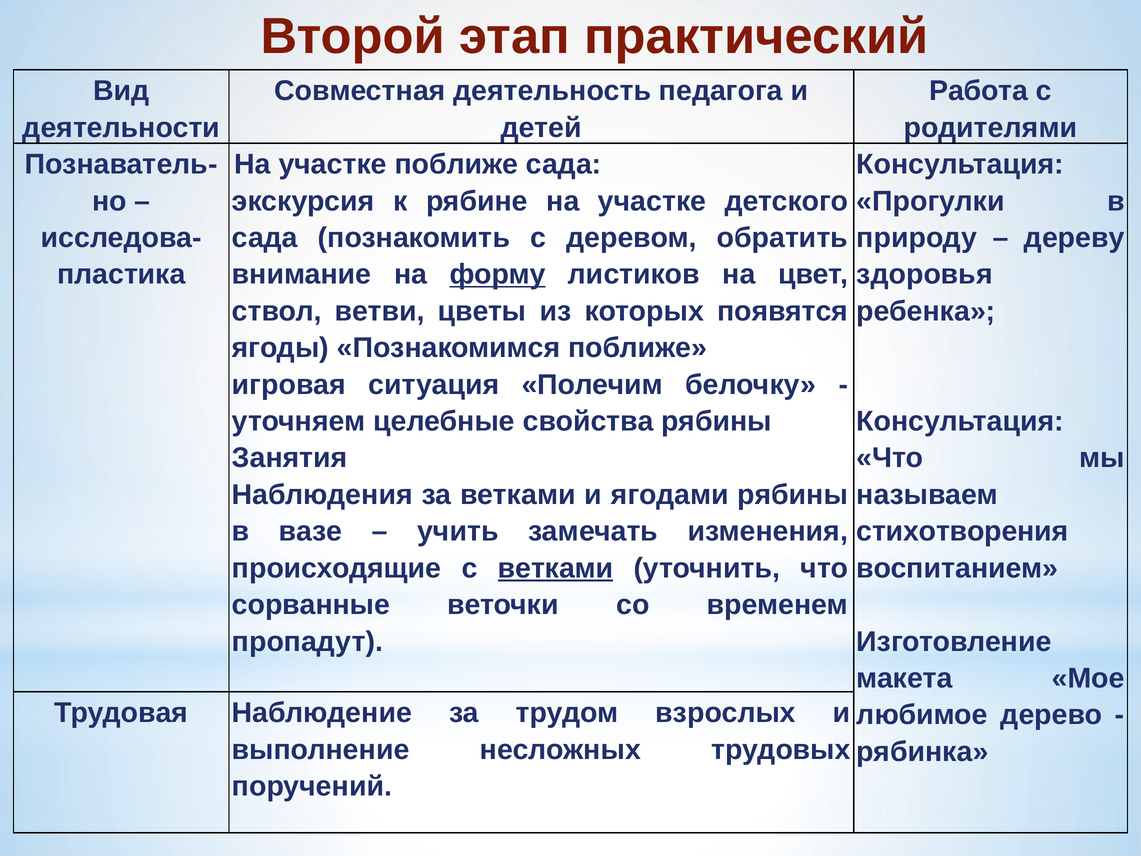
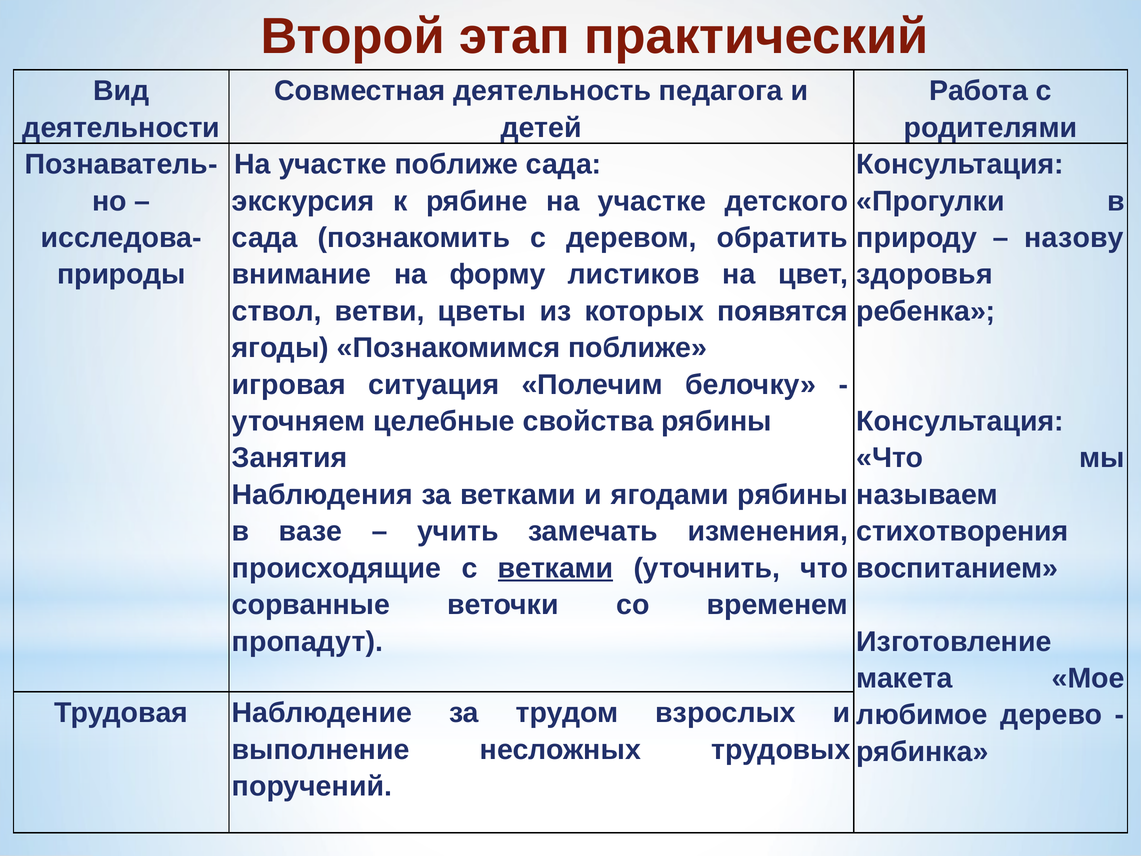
дереву: дереву -> назову
пластика: пластика -> природы
форму underline: present -> none
